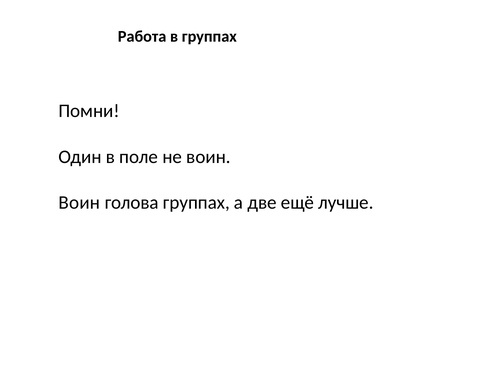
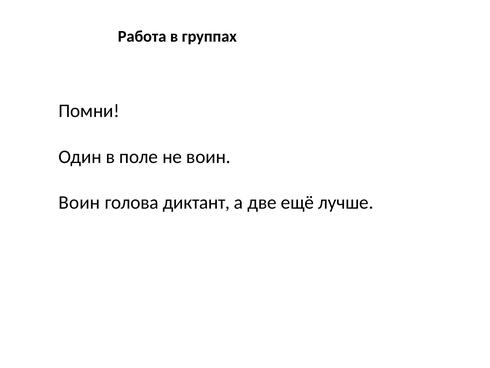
голова группах: группах -> диктант
